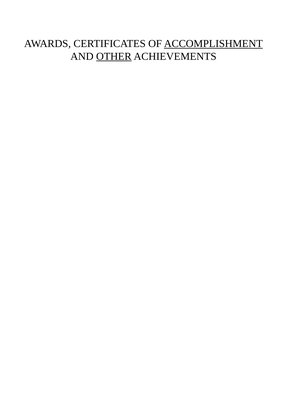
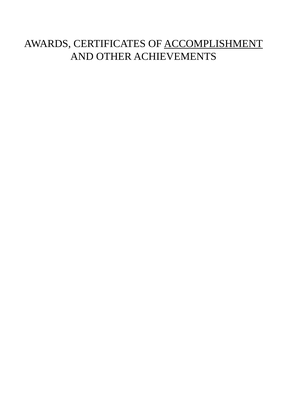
OTHER underline: present -> none
